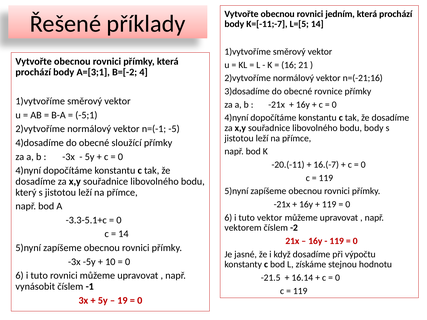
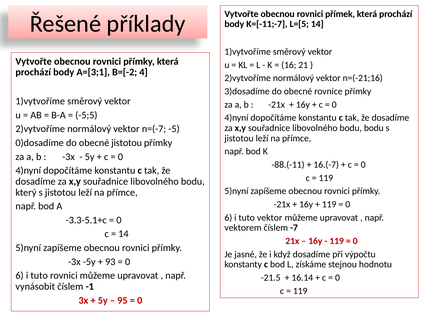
jedním: jedním -> přímek
-5;1: -5;1 -> -5;5
bodu body: body -> bodu
n=(-1: n=(-1 -> n=(-7
4)dosadíme: 4)dosadíme -> 0)dosadíme
obecné sloužící: sloužící -> jistotou
-20.(-11: -20.(-11 -> -88.(-11
-2: -2 -> -7
10: 10 -> 93
19: 19 -> 95
